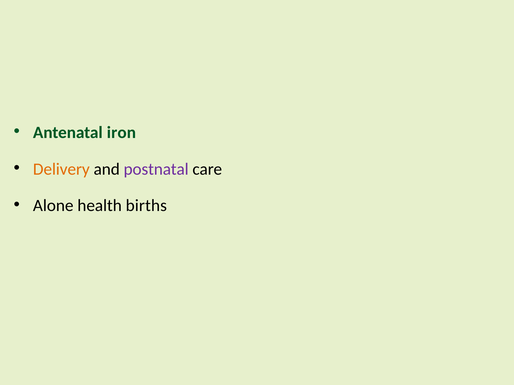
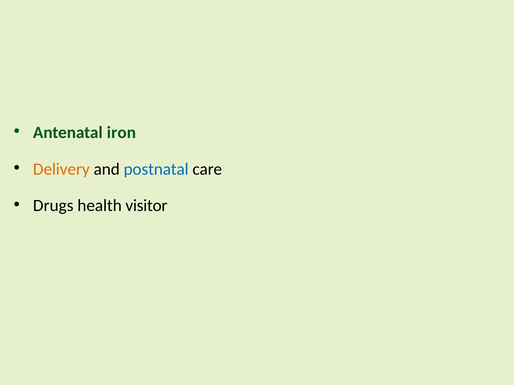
postnatal colour: purple -> blue
Alone: Alone -> Drugs
births: births -> visitor
